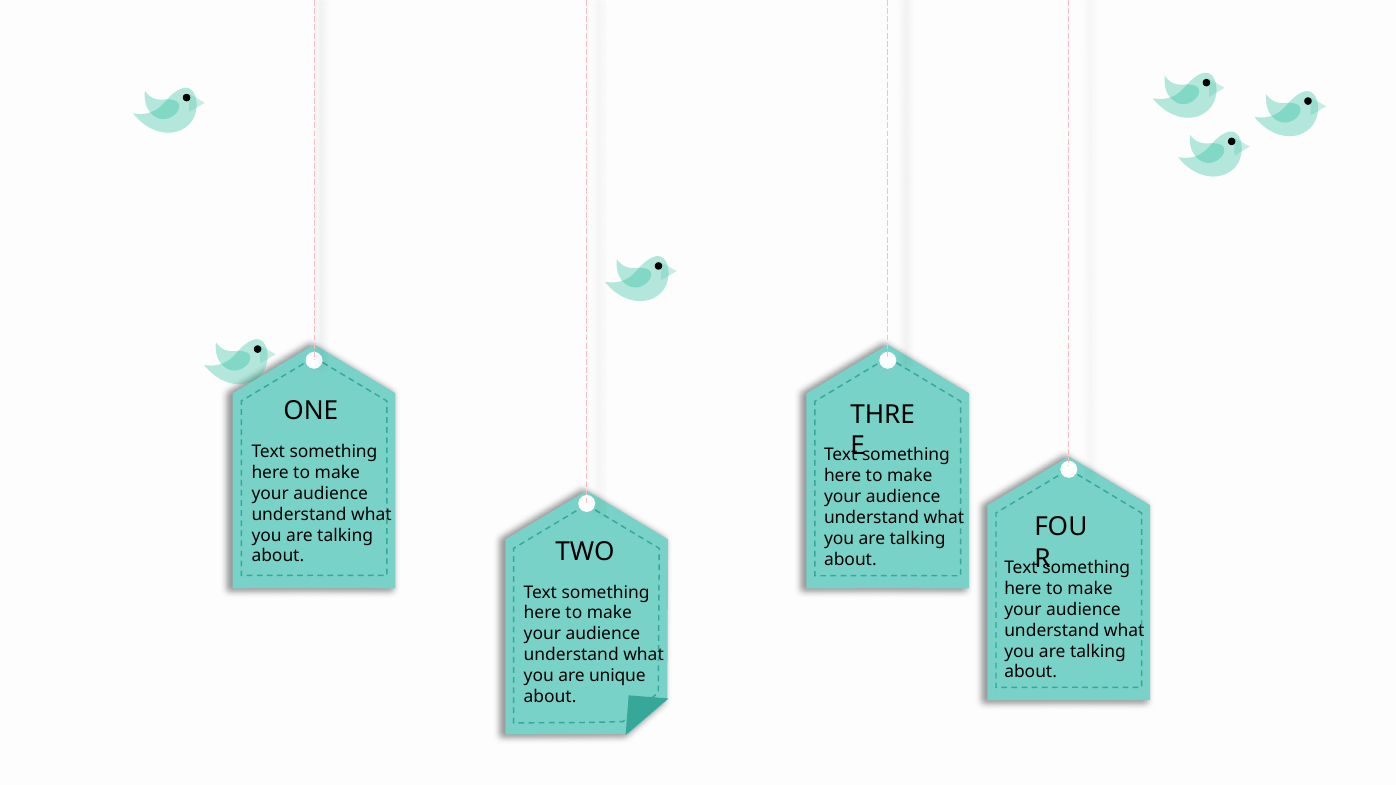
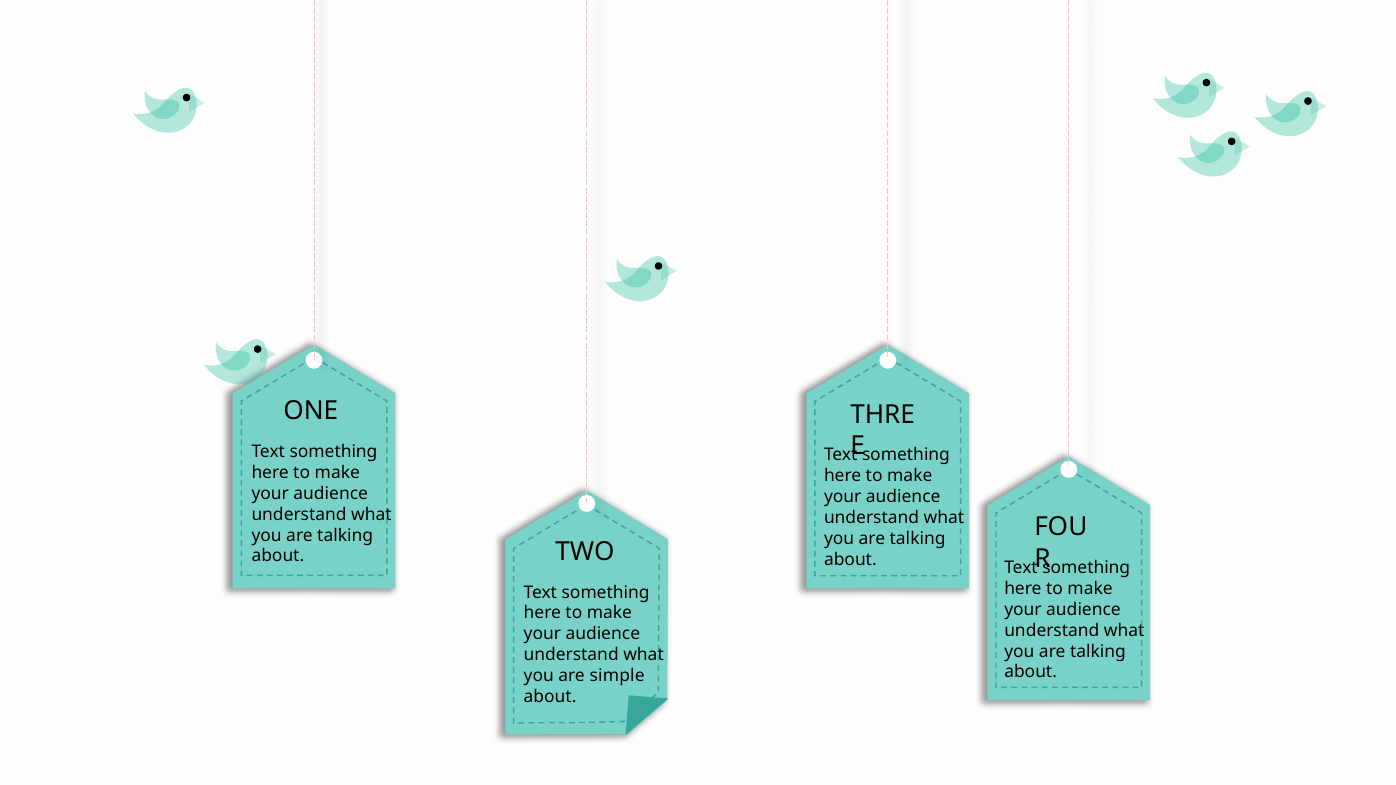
unique: unique -> simple
